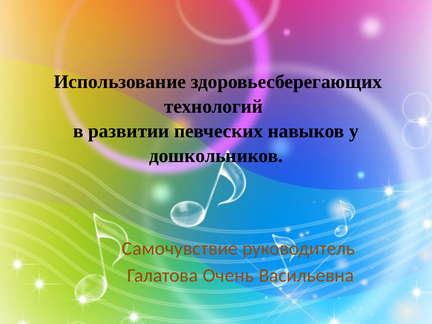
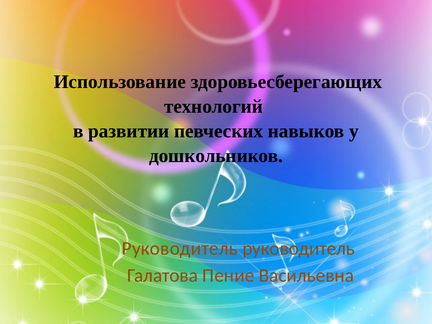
Самочувствие at (180, 248): Самочувствие -> Руководитель
Очень: Очень -> Пение
